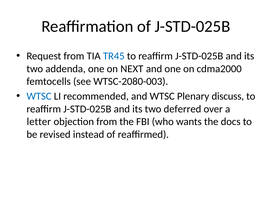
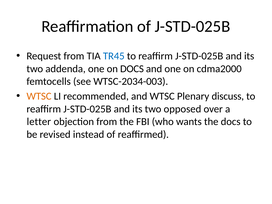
on NEXT: NEXT -> DOCS
WTSC-2080-003: WTSC-2080-003 -> WTSC-2034-003
WTSC at (39, 96) colour: blue -> orange
deferred: deferred -> opposed
